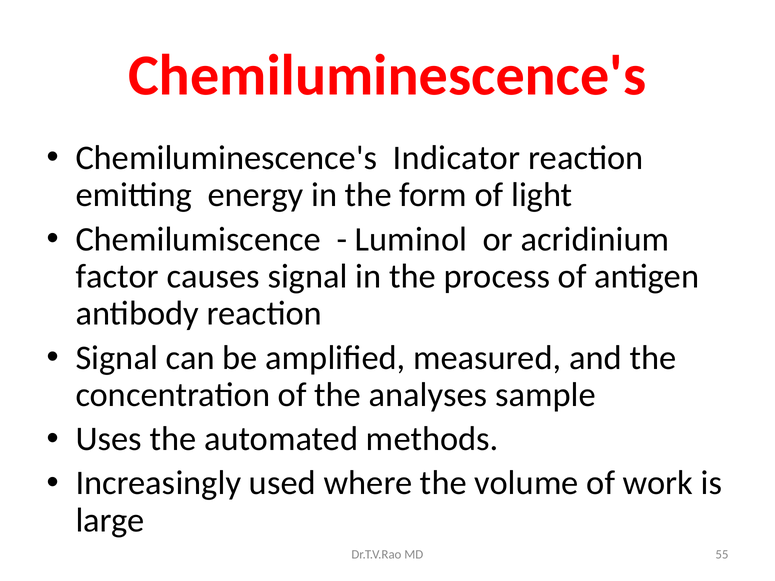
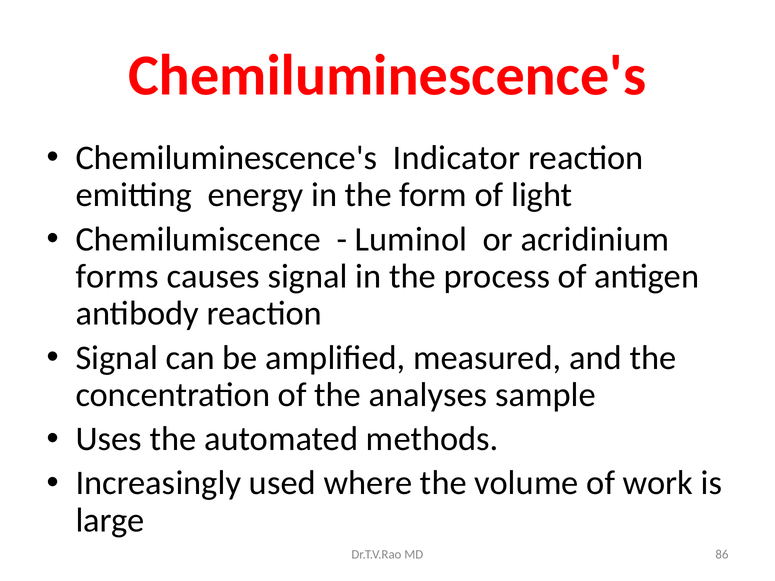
factor: factor -> forms
55: 55 -> 86
